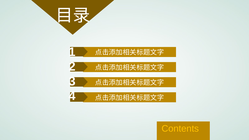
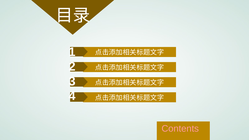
Contents colour: yellow -> pink
